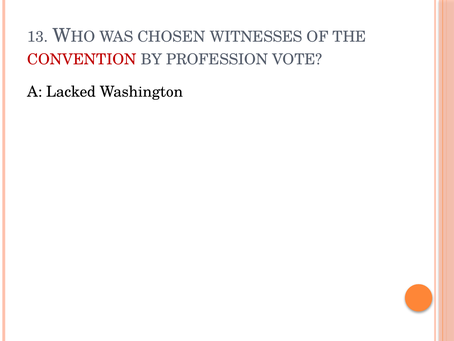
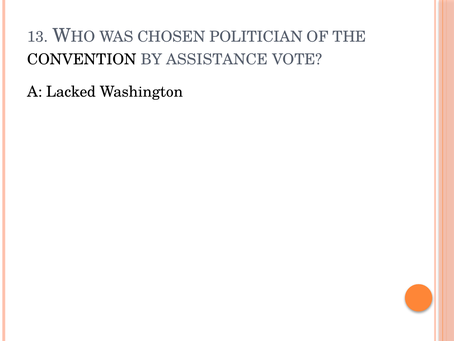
WITNESSES: WITNESSES -> POLITICIAN
CONVENTION colour: red -> black
PROFESSION: PROFESSION -> ASSISTANCE
